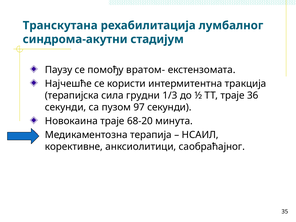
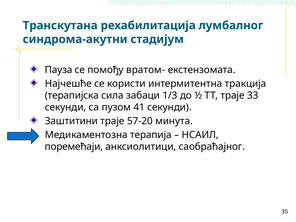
Паузу: Паузу -> Пауза
грудни: грудни -> забаци
36: 36 -> 33
97: 97 -> 41
Новокаина: Новокаина -> Заштитини
68-20: 68-20 -> 57-20
корективне: корективне -> поремећаји
